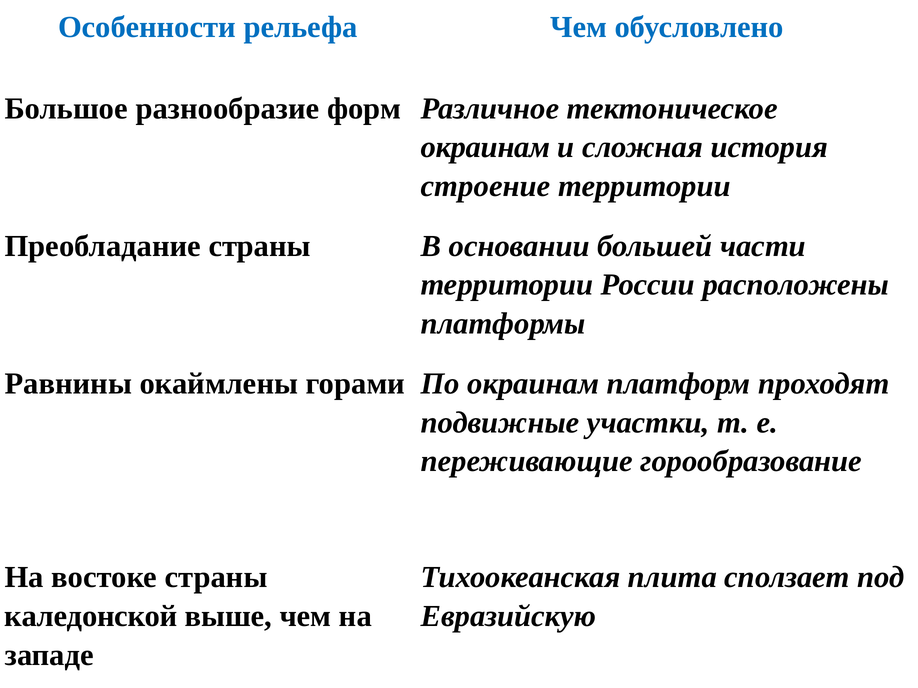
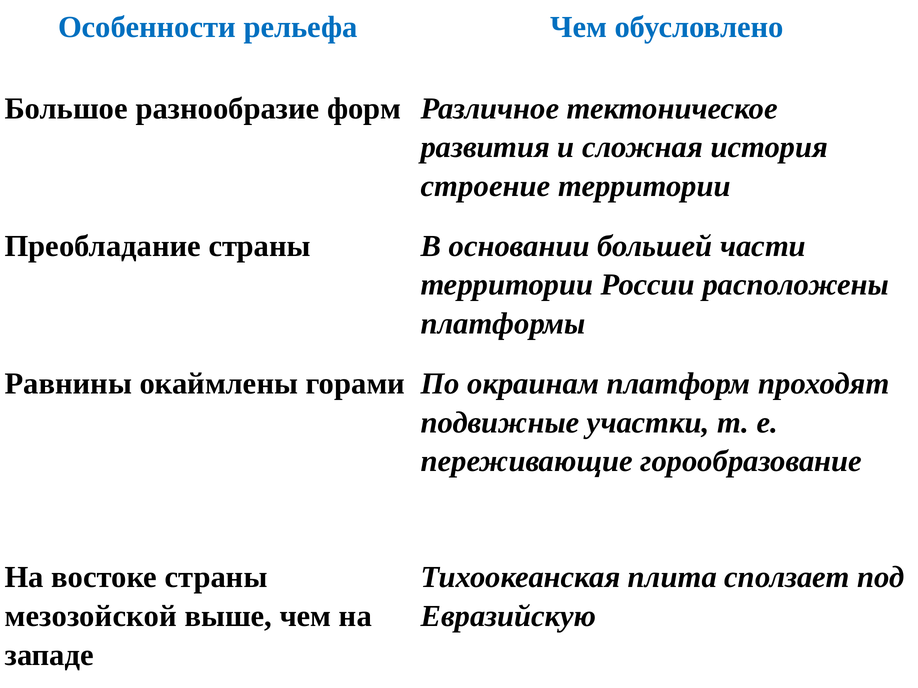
окраинам at (485, 147): окраинам -> развития
каледонской: каледонской -> мезозойской
